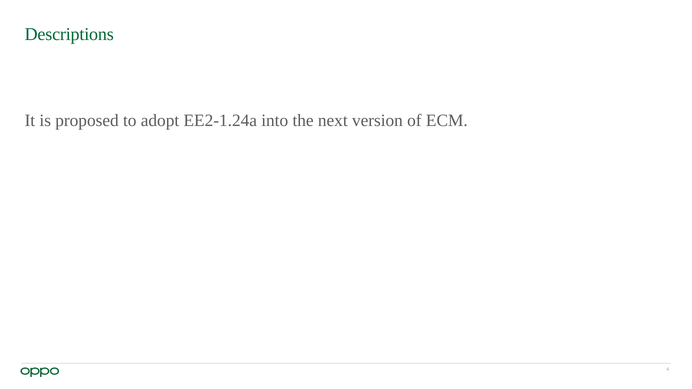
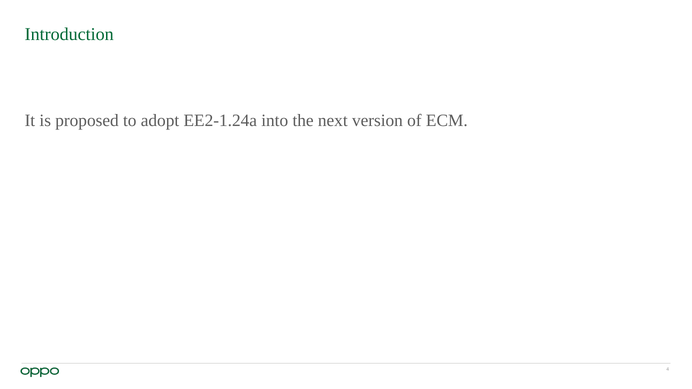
Descriptions: Descriptions -> Introduction
